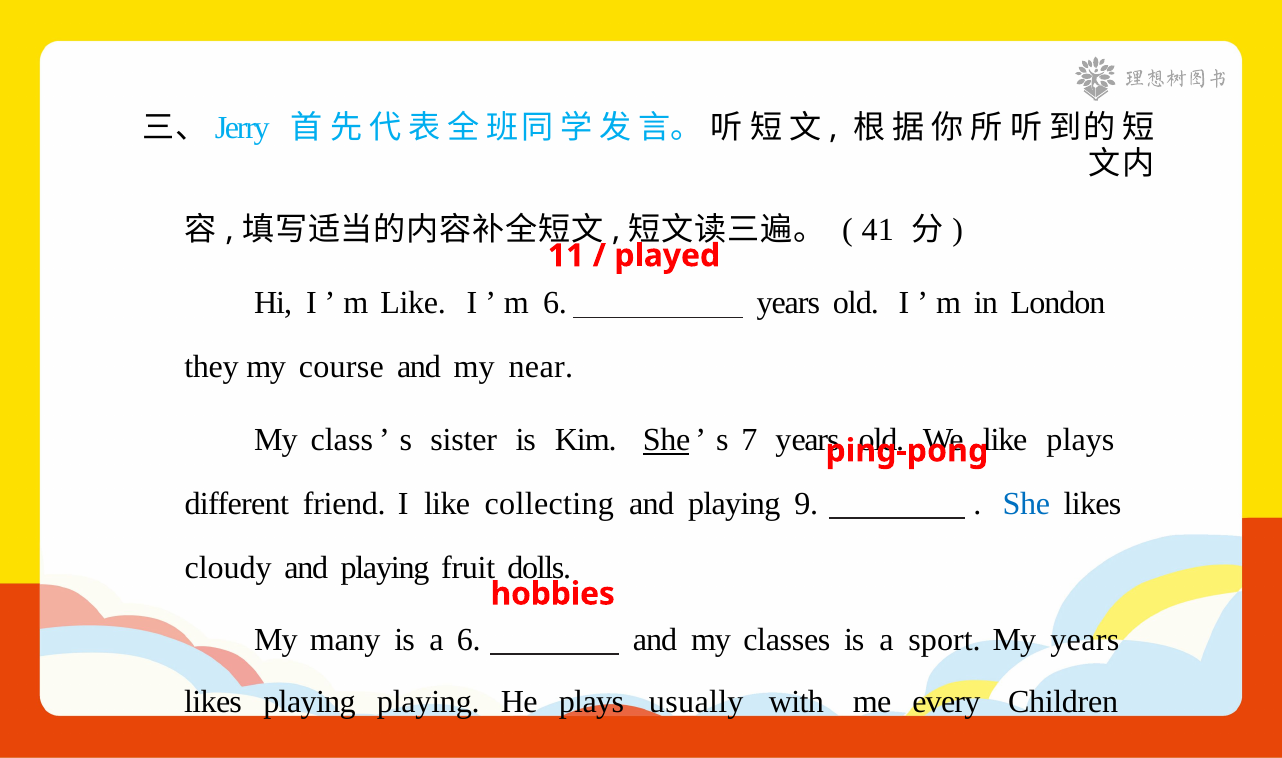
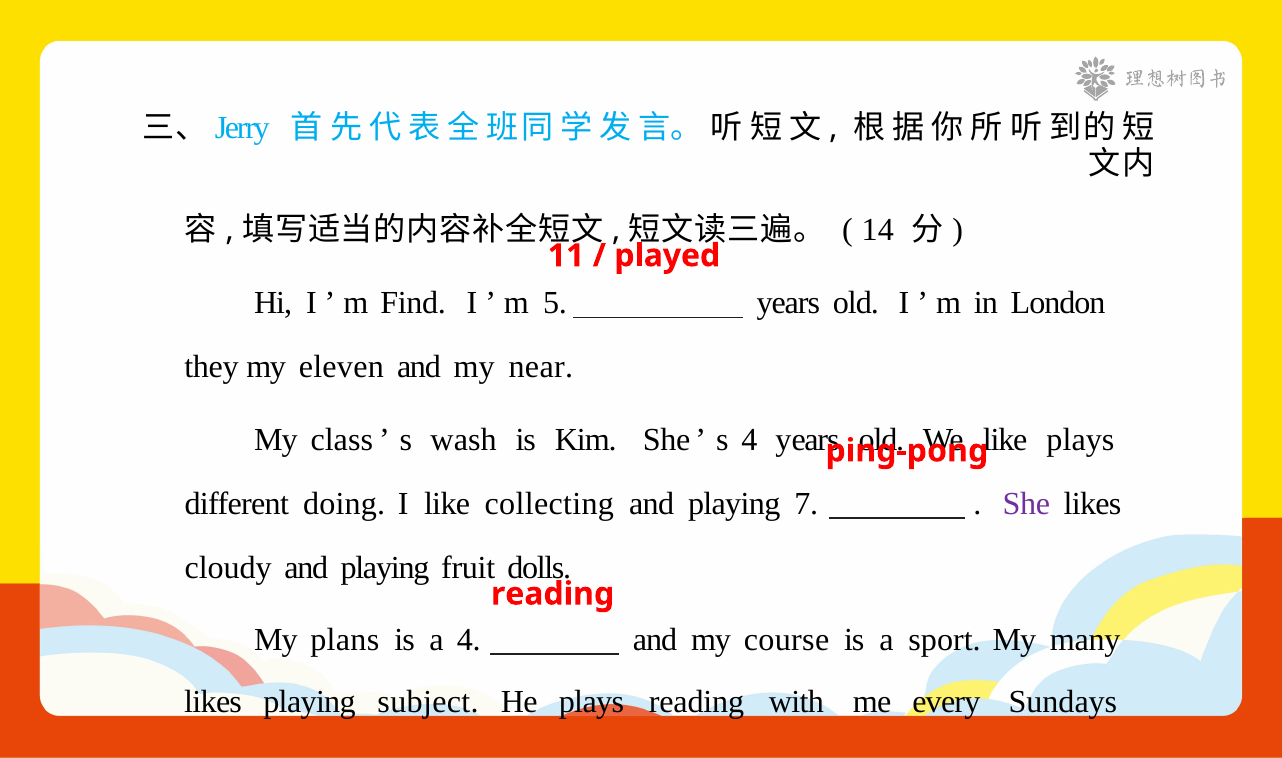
41: 41 -> 14
m Like: Like -> Find
m 6: 6 -> 5
course: course -> eleven
sister: sister -> wash
She at (667, 441) underline: present -> none
s 7: 7 -> 4
friend: friend -> doing
9: 9 -> 7
She at (1026, 504) colour: blue -> purple
hobbies at (553, 594): hobbies -> reading
many: many -> plans
a 6: 6 -> 4
classes: classes -> course
My years: years -> many
playing playing: playing -> subject
plays usually: usually -> reading
Children: Children -> Sundays
